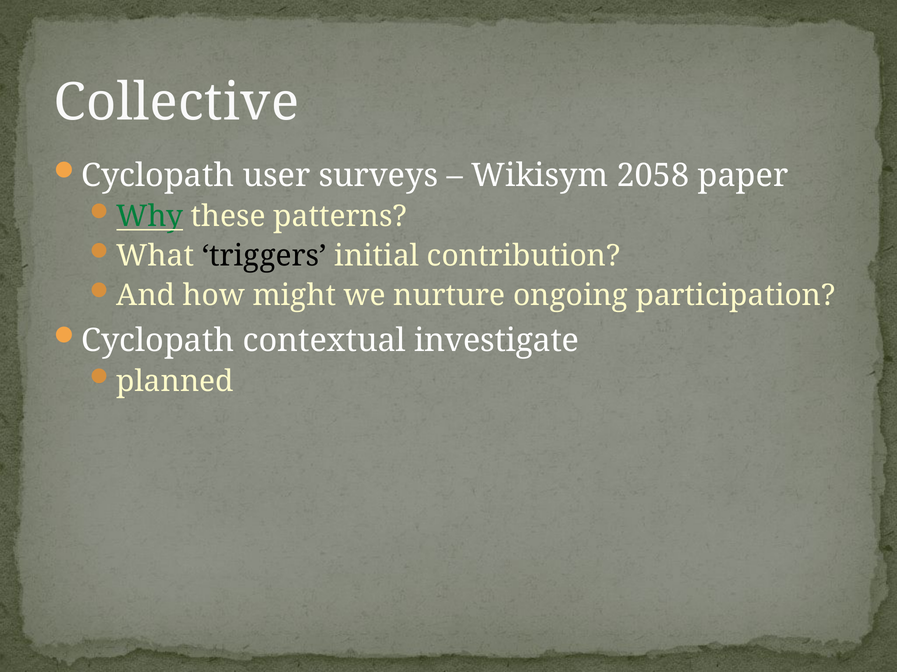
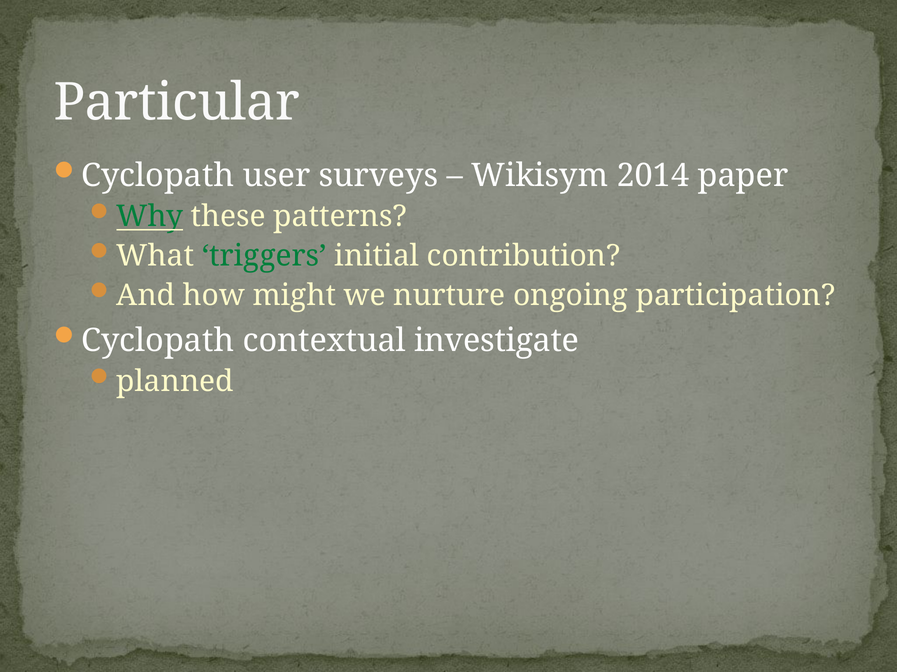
Collective: Collective -> Particular
2058: 2058 -> 2014
triggers colour: black -> green
